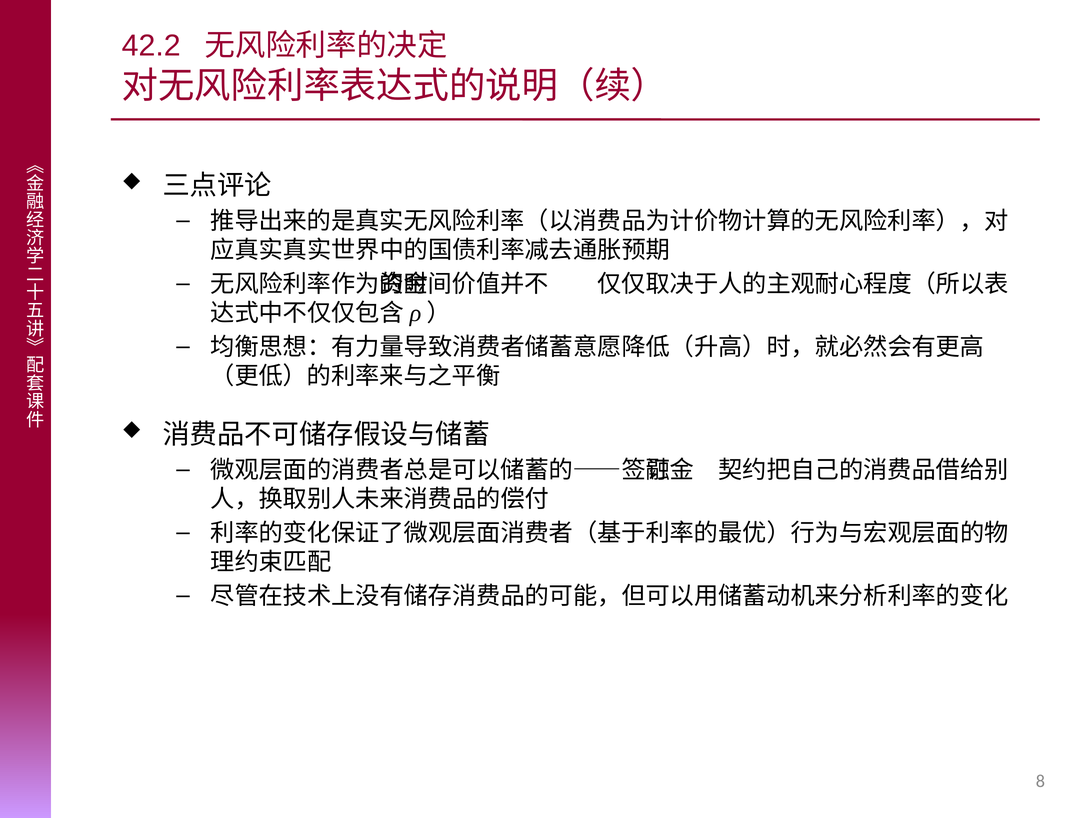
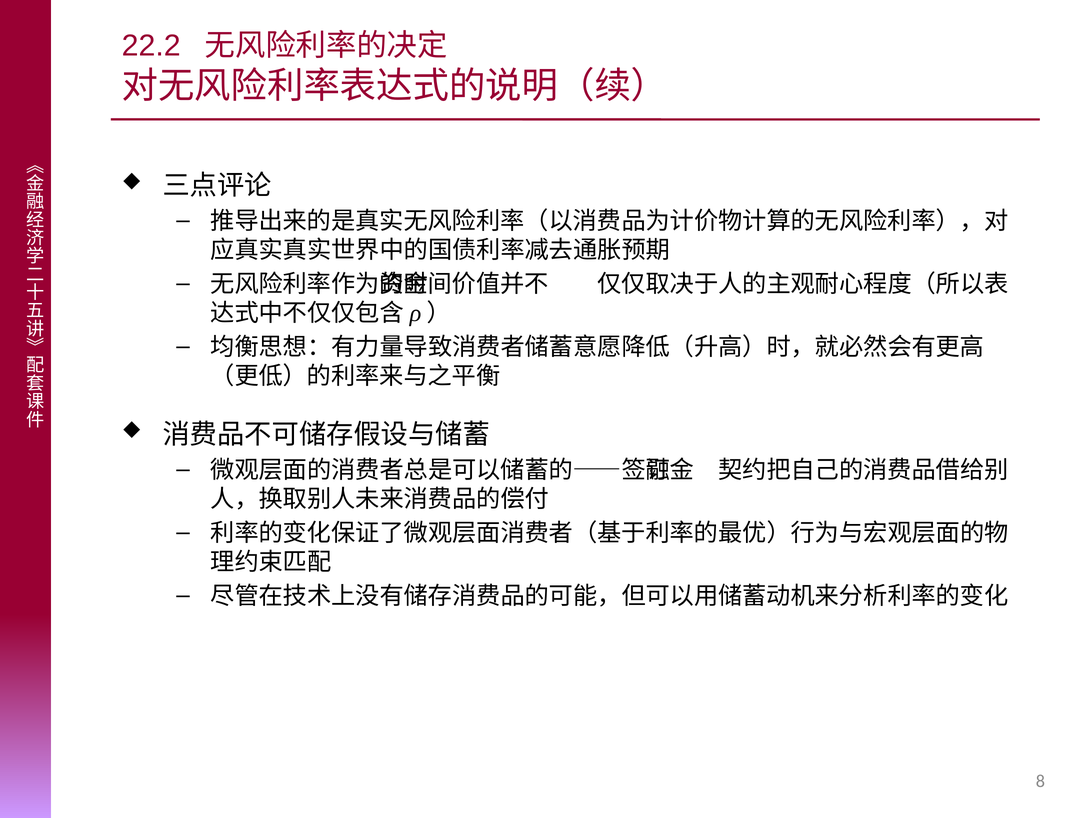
42.2: 42.2 -> 22.2
